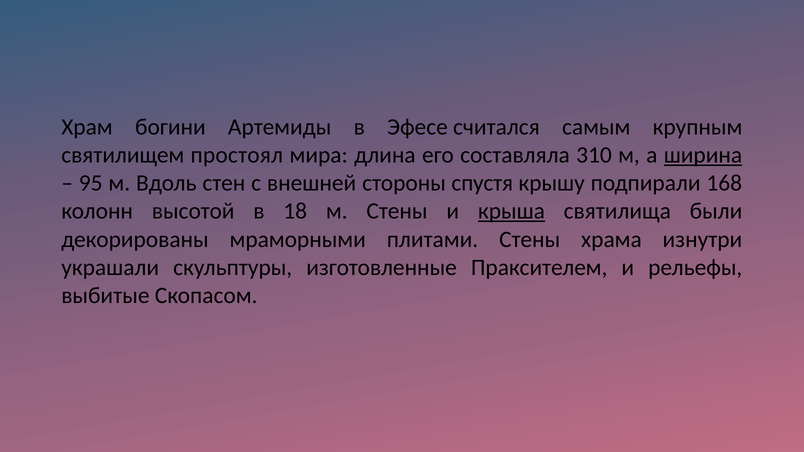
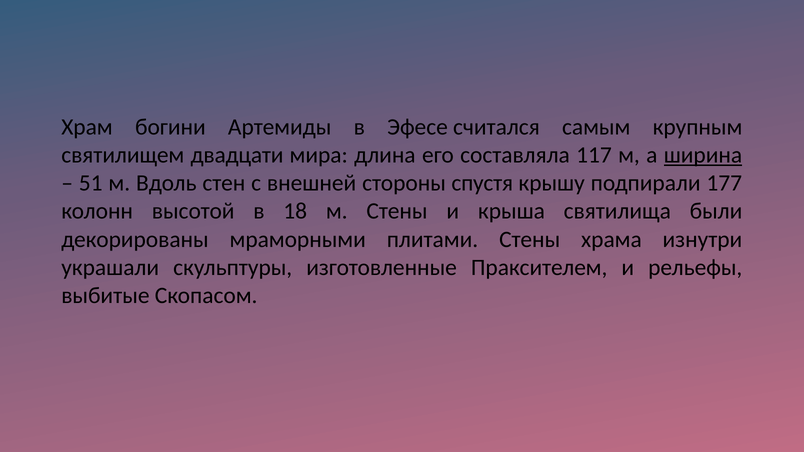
простоял: простоял -> двадцати
310: 310 -> 117
95: 95 -> 51
168: 168 -> 177
крыша underline: present -> none
